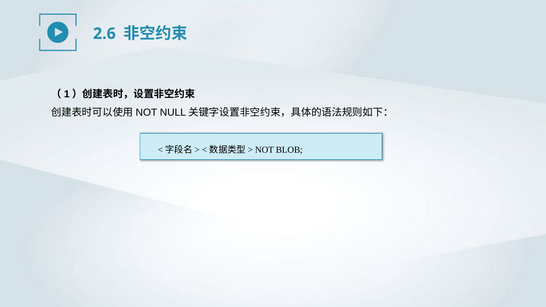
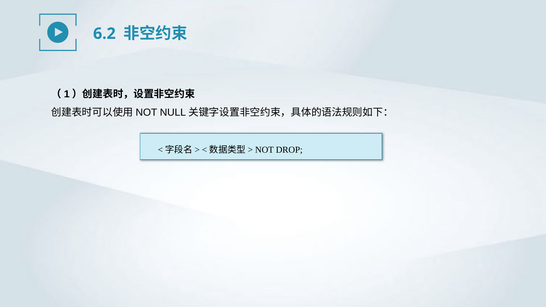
2.6: 2.6 -> 6.2
BLOB: BLOB -> DROP
